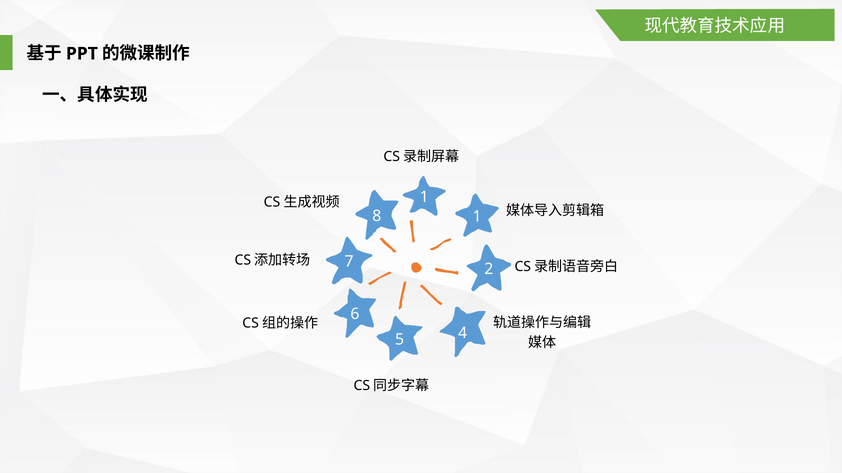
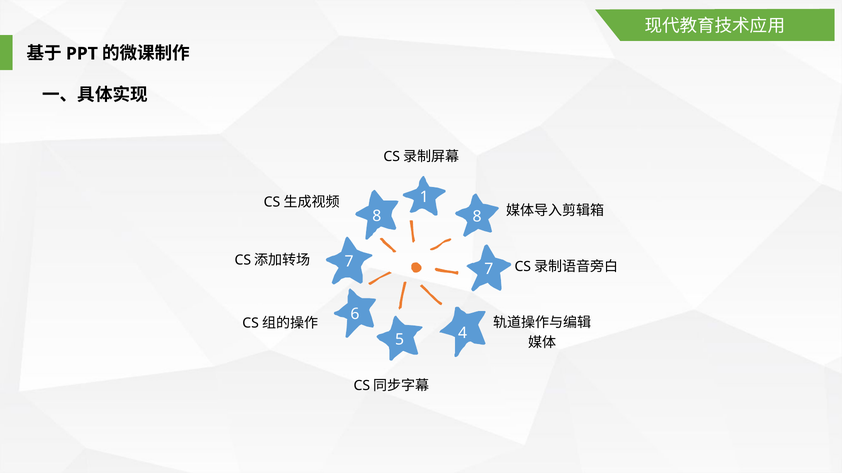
8 1: 1 -> 8
7 2: 2 -> 7
